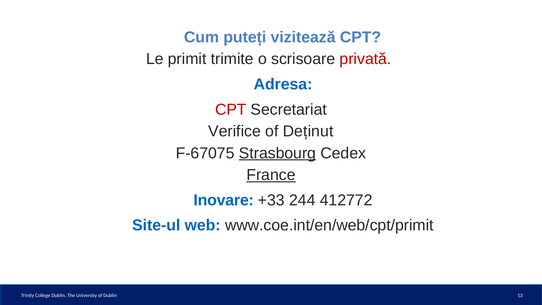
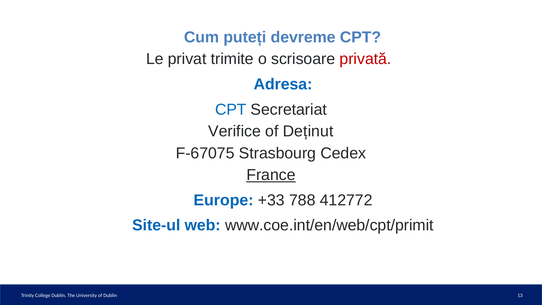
vizitează: vizitează -> devreme
primit: primit -> privat
CPT at (231, 109) colour: red -> blue
Strasbourg underline: present -> none
Inovare: Inovare -> Europe
244: 244 -> 788
